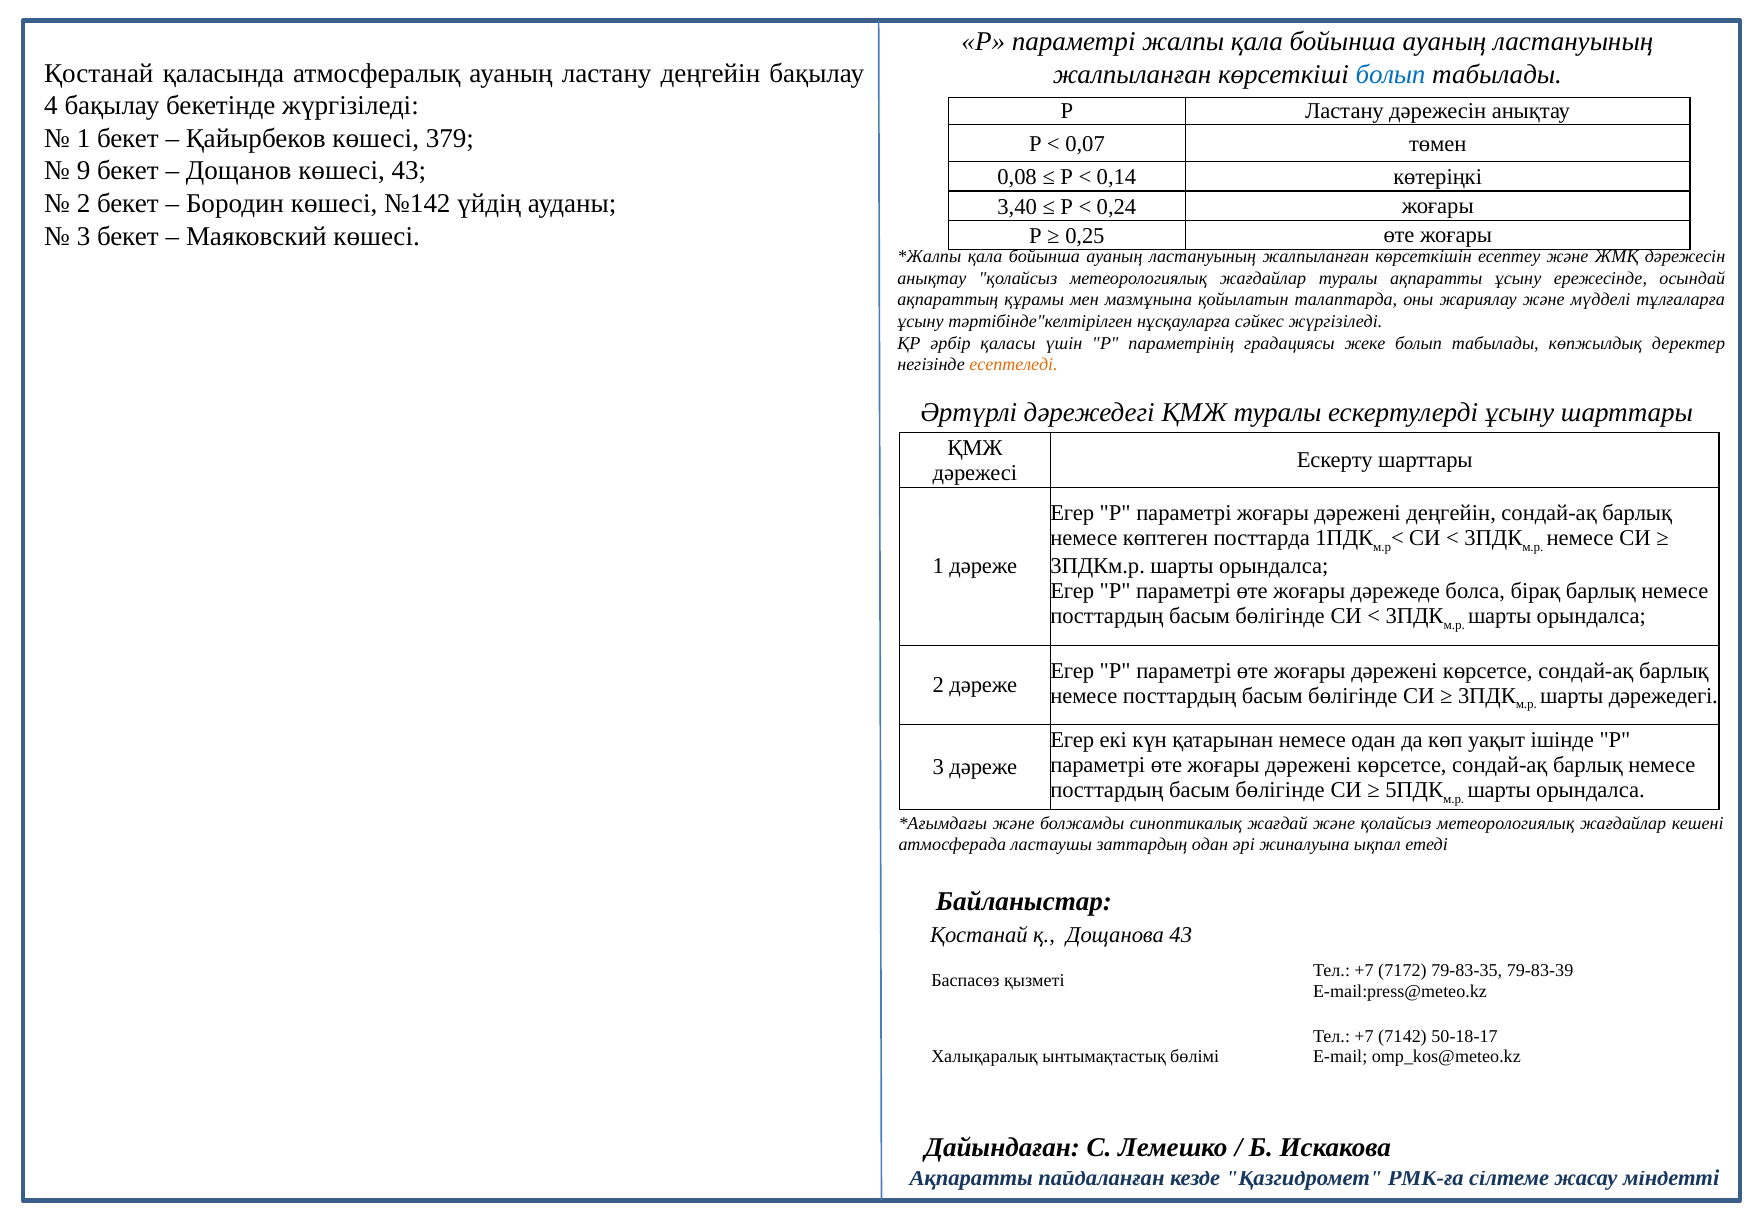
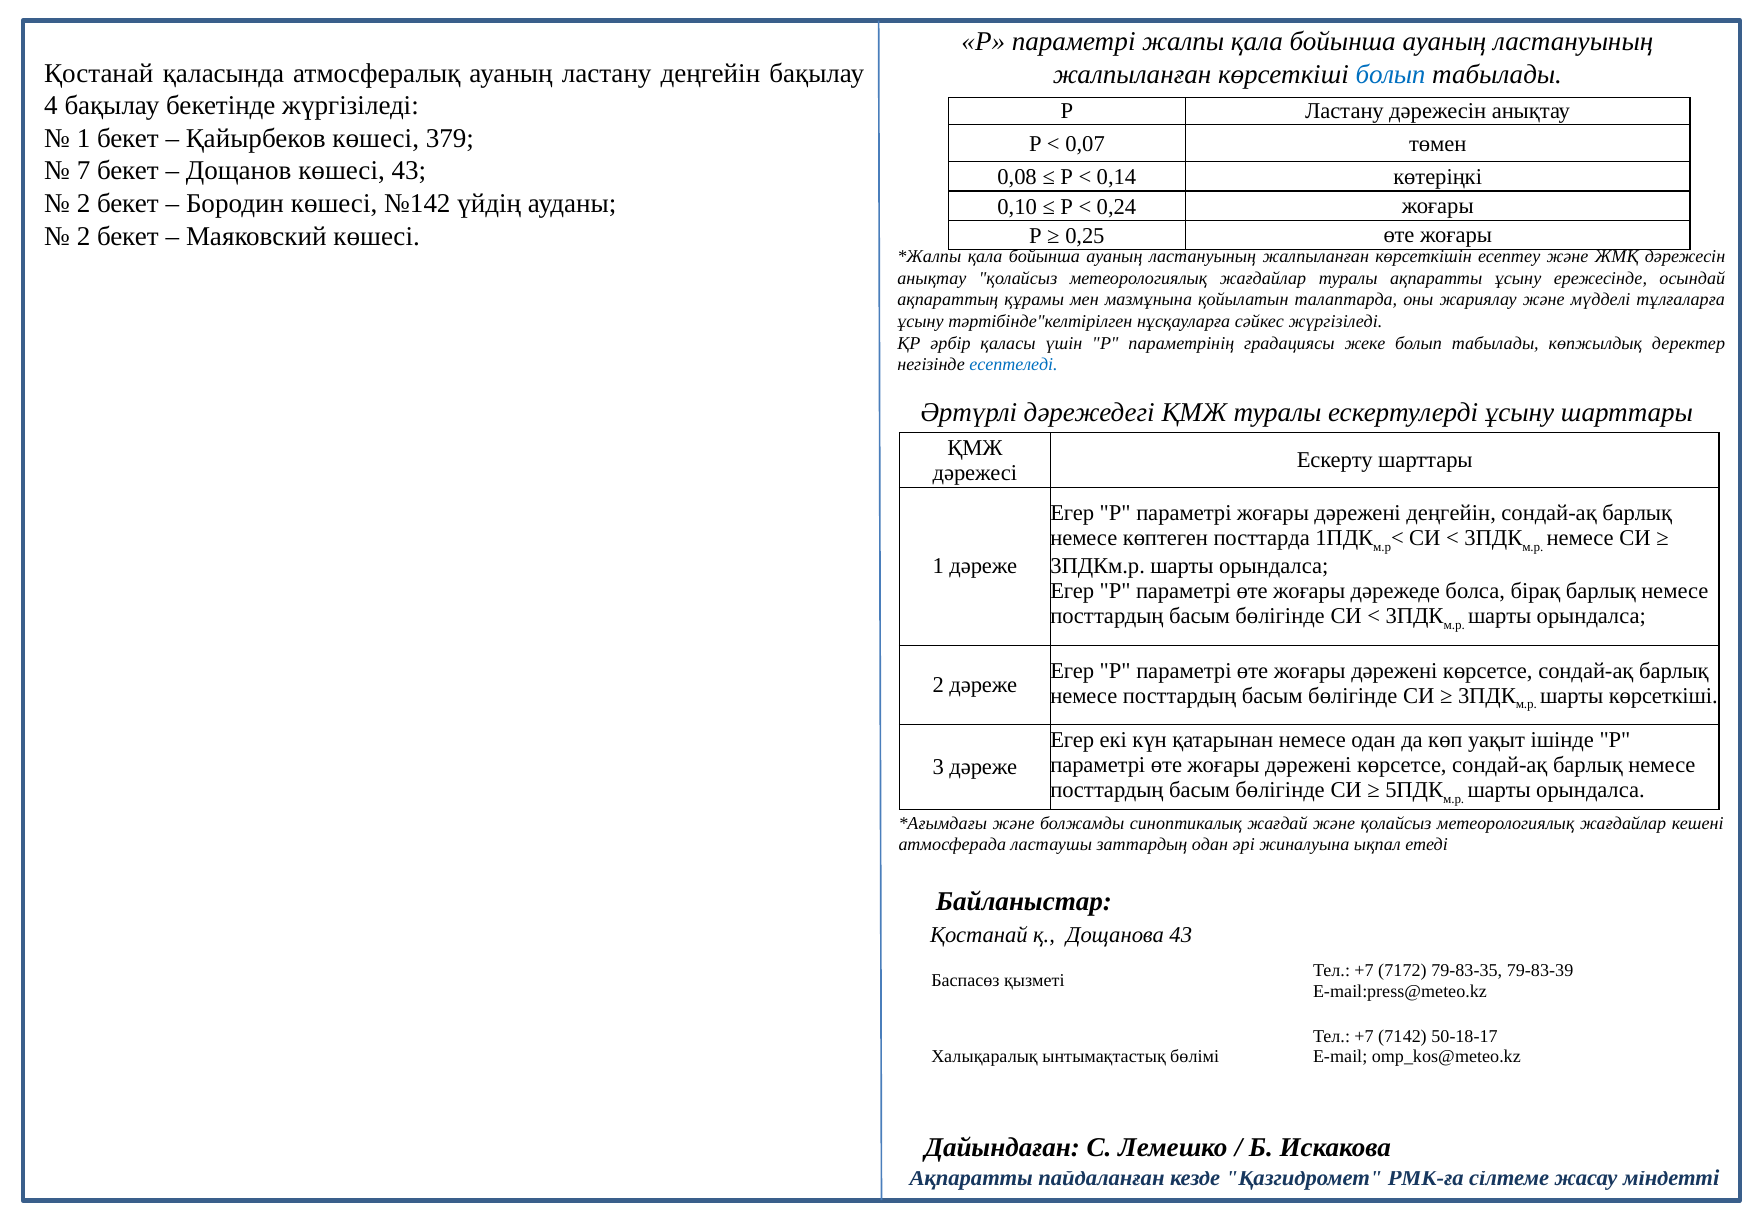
9: 9 -> 7
3,40: 3,40 -> 0,10
3 at (84, 236): 3 -> 2
есептеледі colour: orange -> blue
шарты дәрежедегі: дәрежедегі -> көрсеткіші
